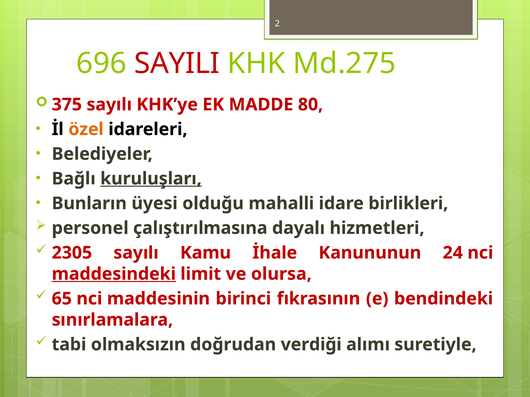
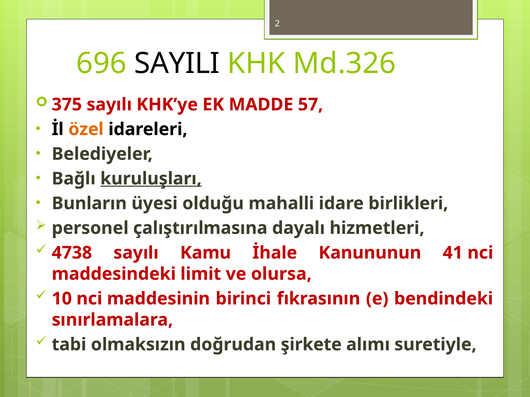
SAYILI colour: red -> black
Md.275: Md.275 -> Md.326
80: 80 -> 57
2305: 2305 -> 4738
24: 24 -> 41
maddesindeki underline: present -> none
65: 65 -> 10
verdiği: verdiği -> şirkete
